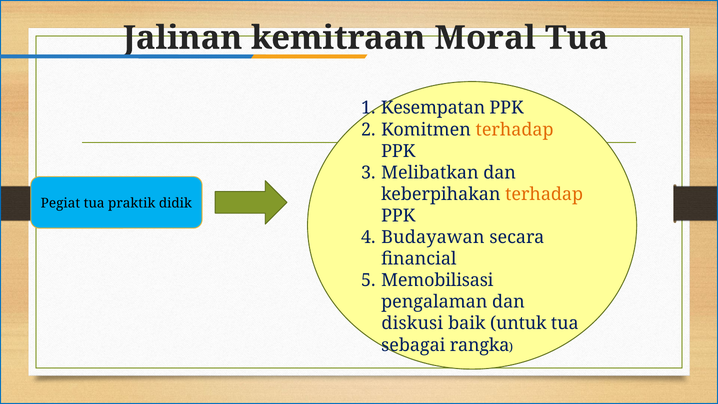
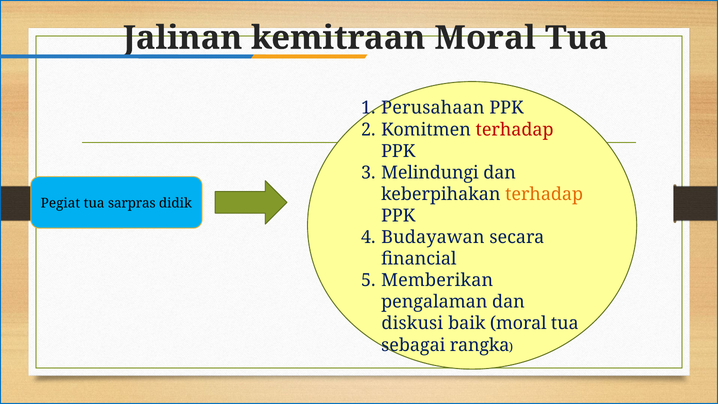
Kesempatan: Kesempatan -> Perusahaan
terhadap at (515, 130) colour: orange -> red
Melibatkan: Melibatkan -> Melindungi
praktik: praktik -> sarpras
Memobilisasi: Memobilisasi -> Memberikan
baik untuk: untuk -> moral
